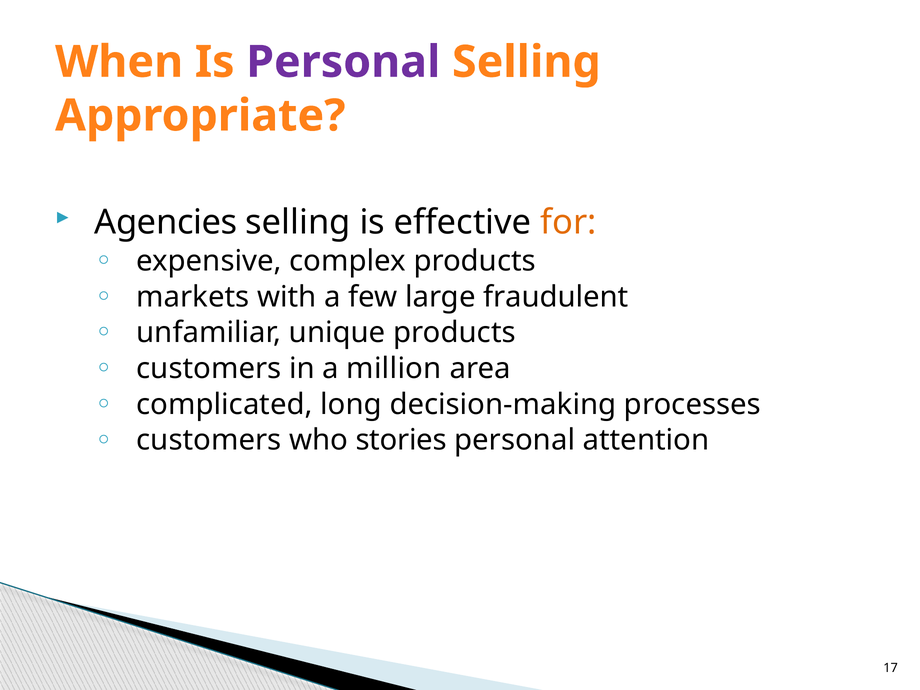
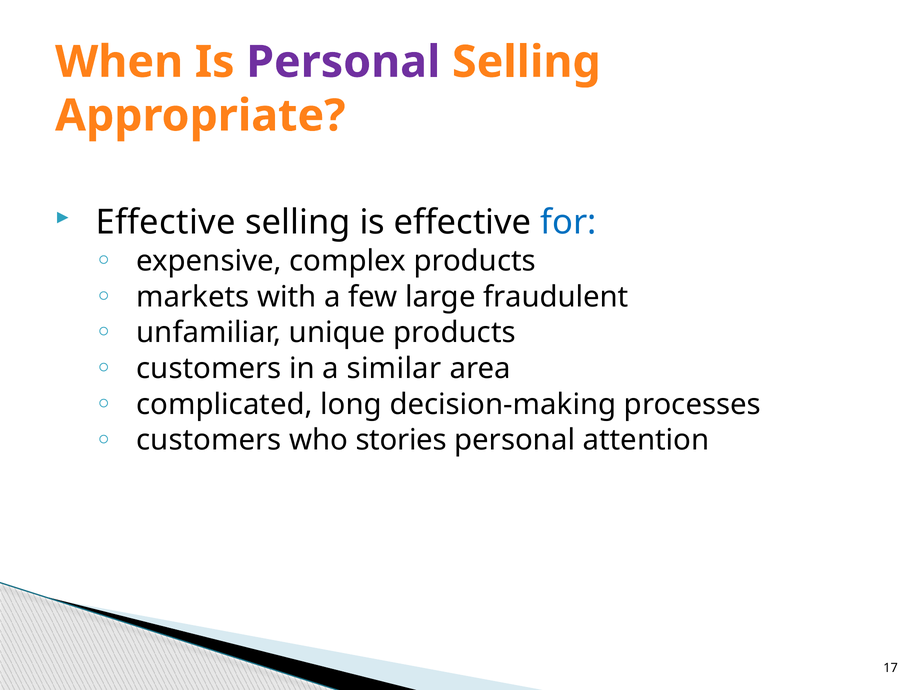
Agencies at (166, 222): Agencies -> Effective
for colour: orange -> blue
million: million -> similar
